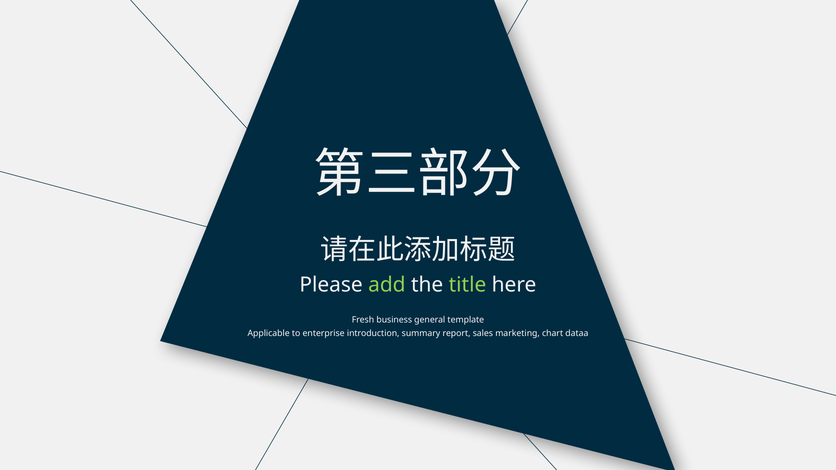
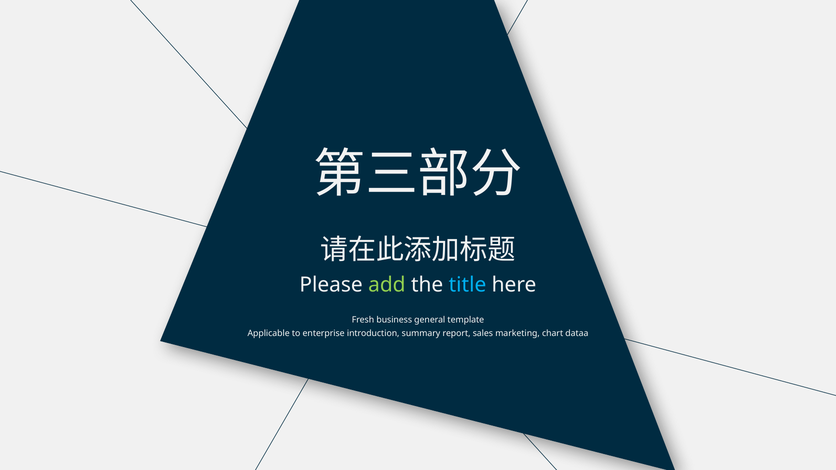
title colour: light green -> light blue
